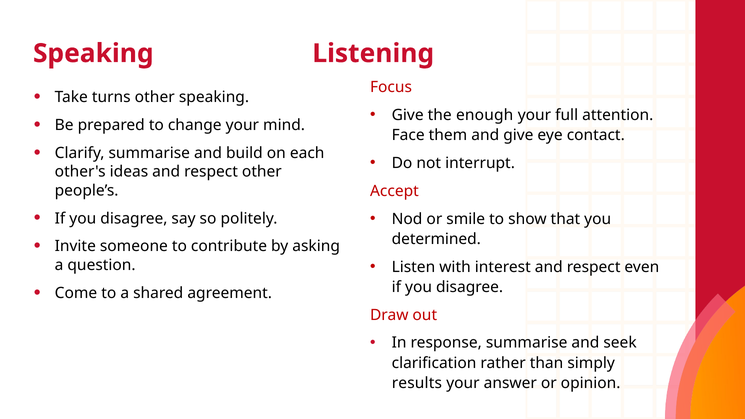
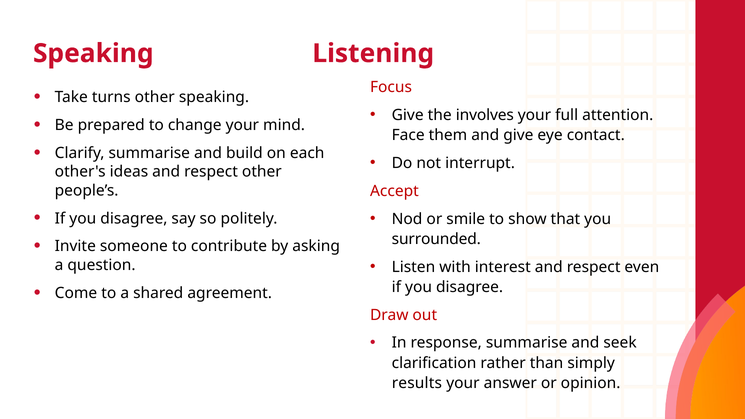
enough: enough -> involves
determined: determined -> surrounded
